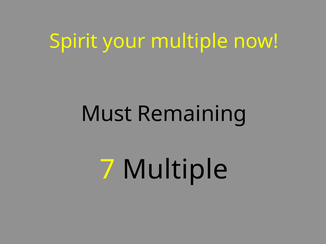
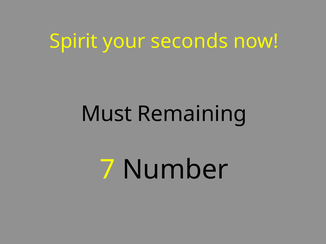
your multiple: multiple -> seconds
7 Multiple: Multiple -> Number
